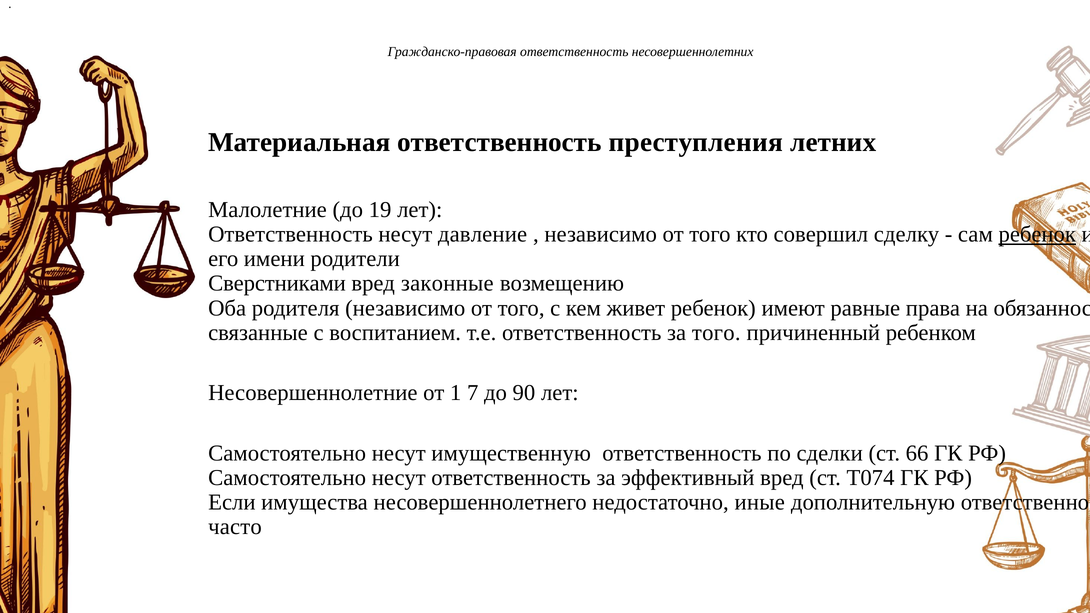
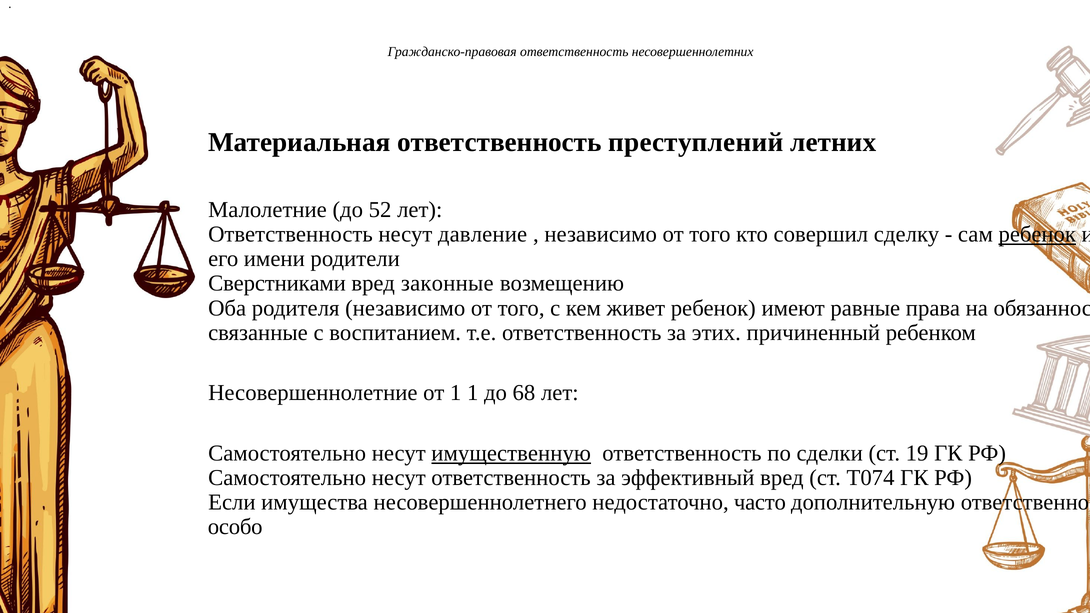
преступления: преступления -> преступлений
19: 19 -> 52
за того: того -> этих
1 7: 7 -> 1
90: 90 -> 68
имущественную underline: none -> present
66: 66 -> 19
иные: иные -> часто
часто: часто -> особо
